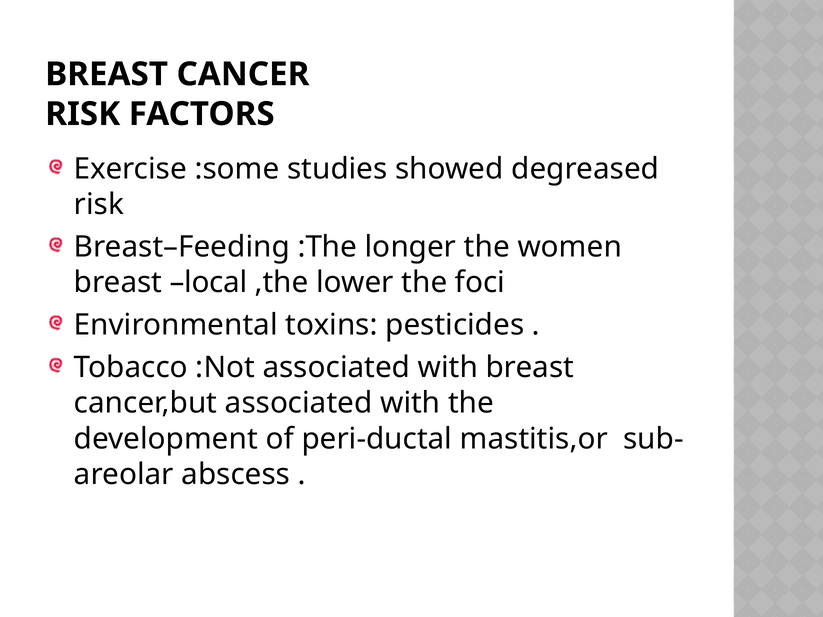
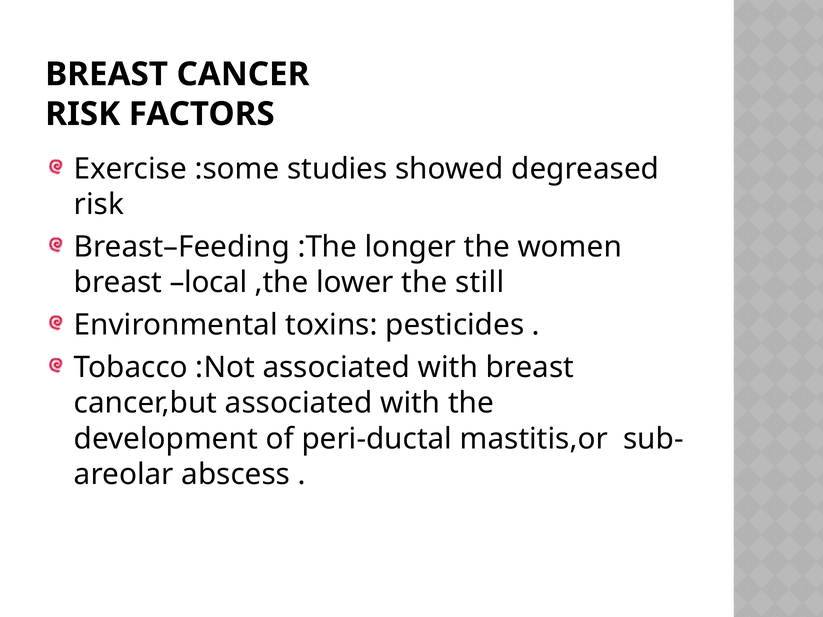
foci: foci -> still
